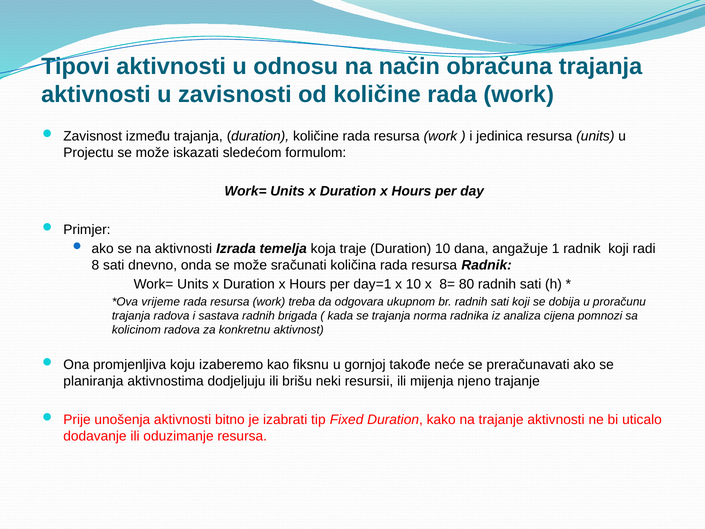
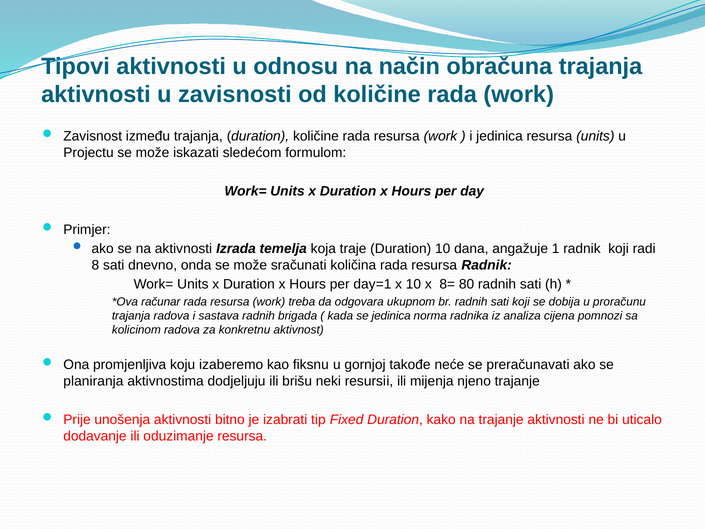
vrijeme: vrijeme -> računar
se trajanja: trajanja -> jedinica
